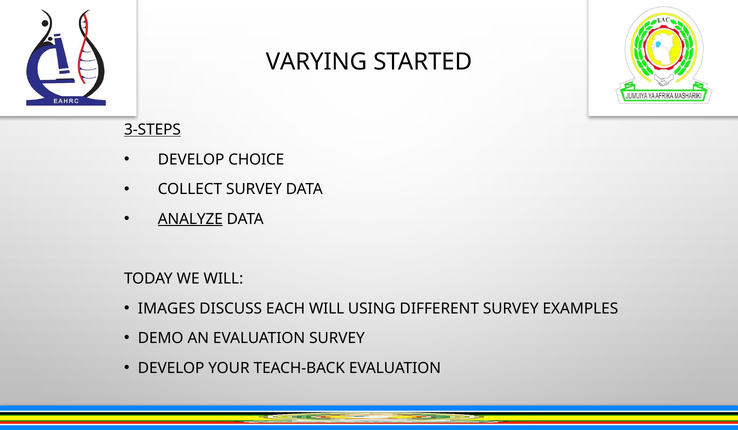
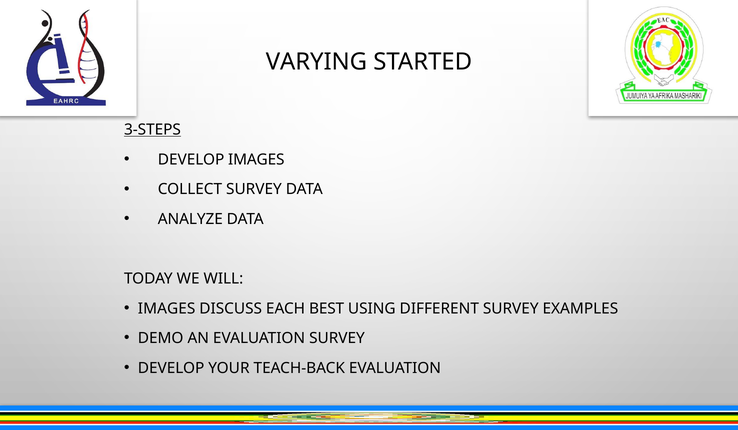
DEVELOP CHOICE: CHOICE -> IMAGES
ANALYZE underline: present -> none
EACH WILL: WILL -> BEST
